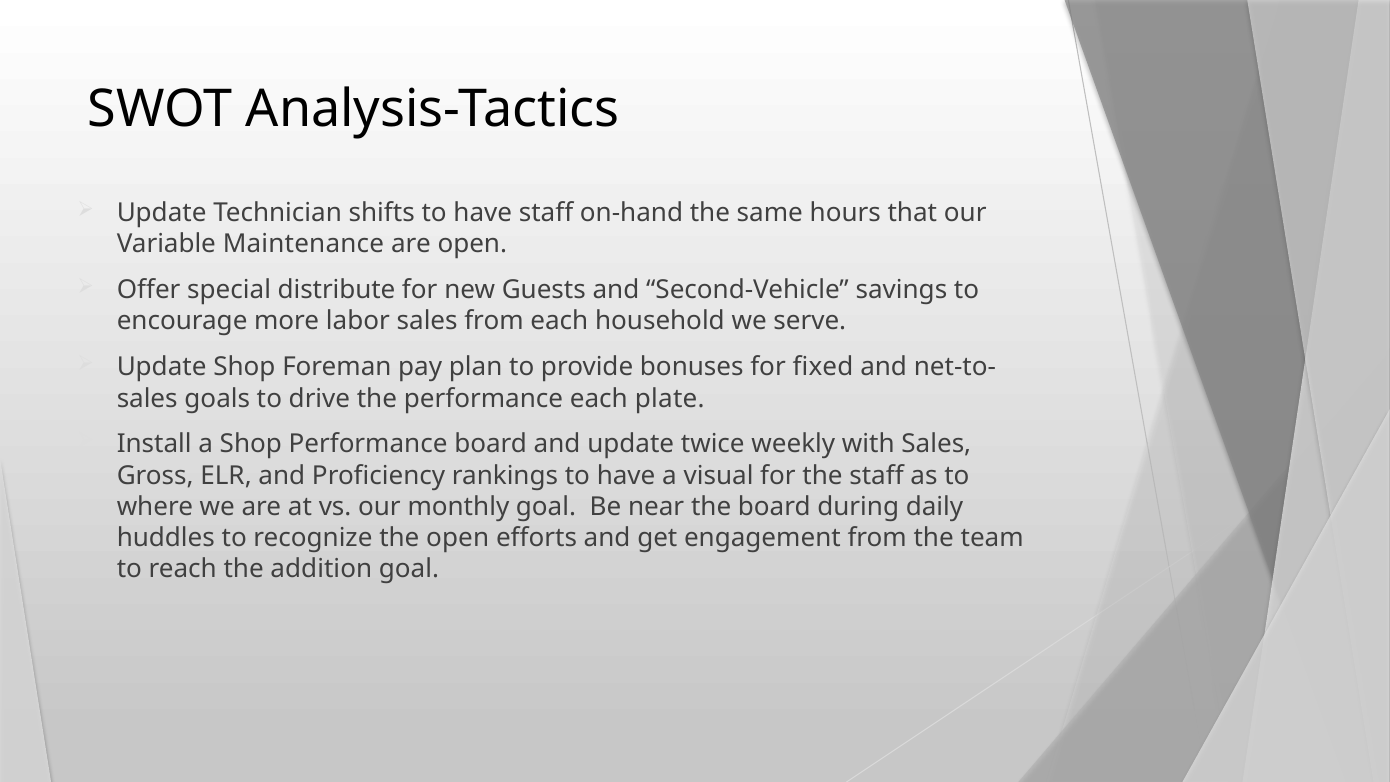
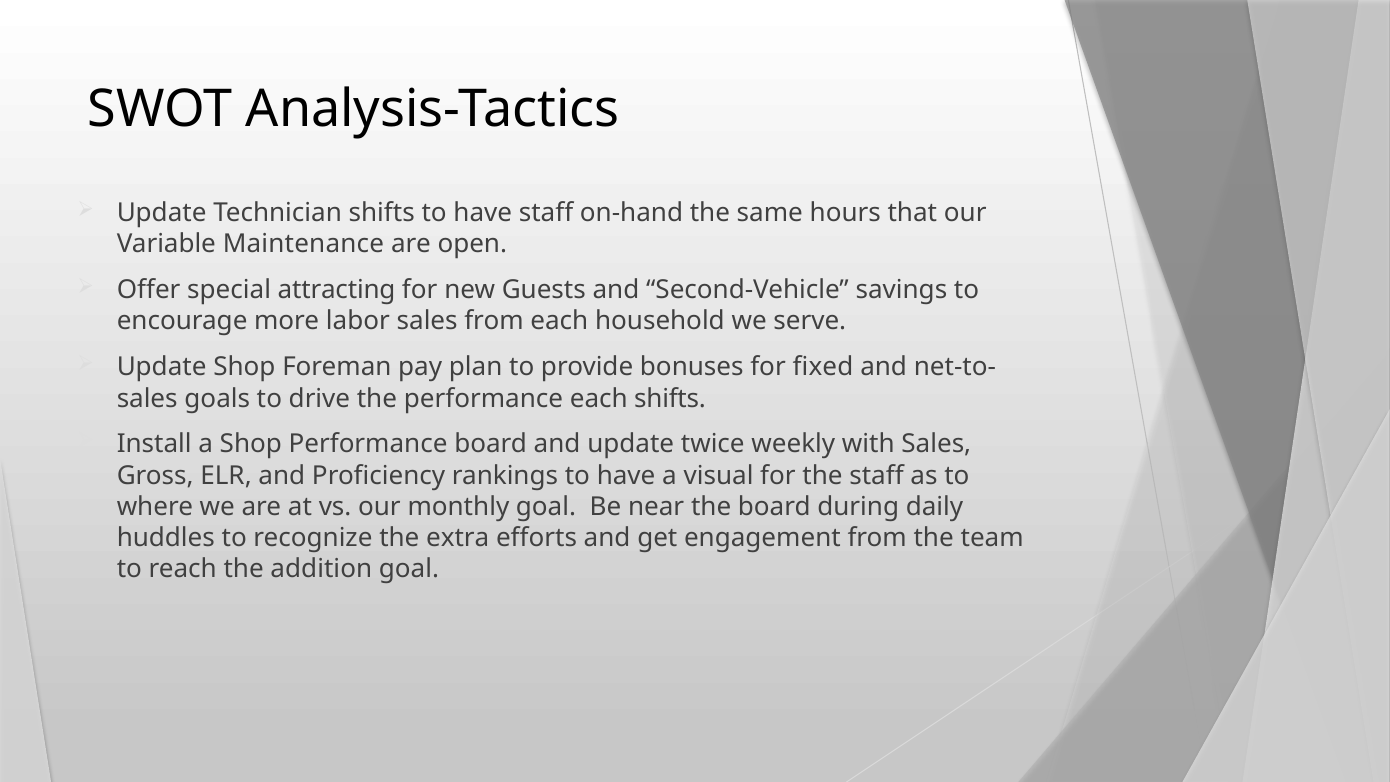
distribute: distribute -> attracting
each plate: plate -> shifts
the open: open -> extra
